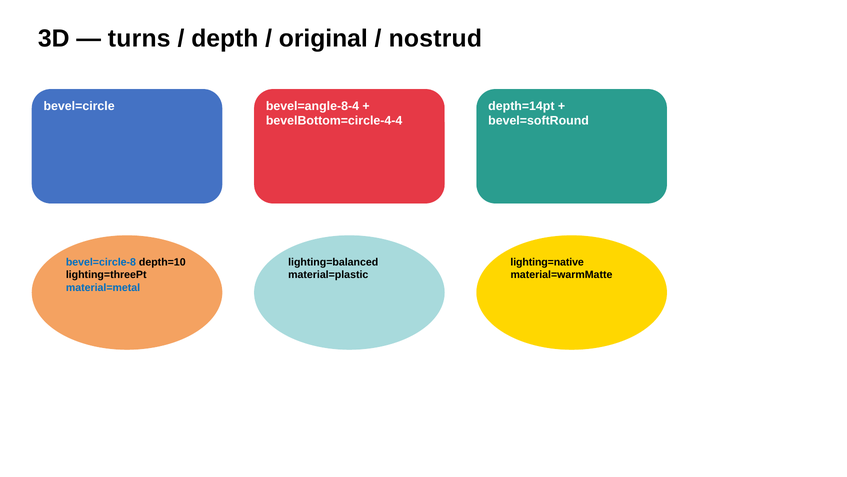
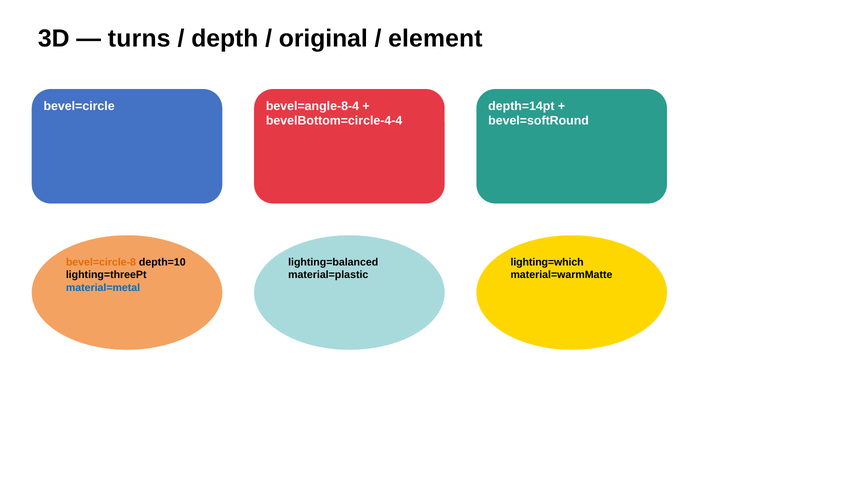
nostrud: nostrud -> element
bevel=circle-8 colour: blue -> orange
lighting=native: lighting=native -> lighting=which
